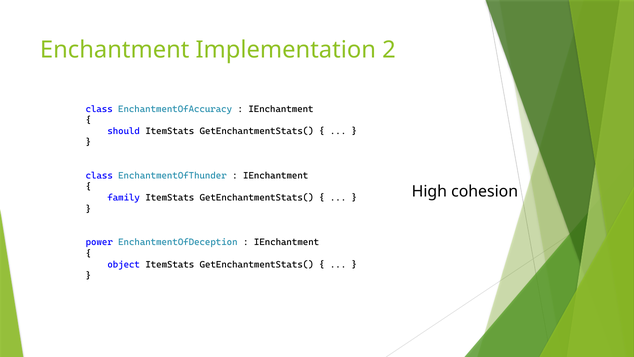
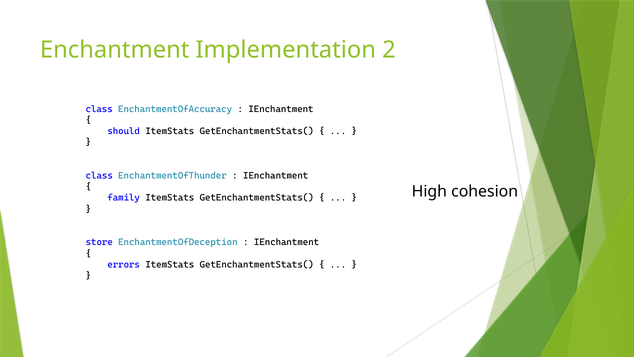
power: power -> store
object: object -> errors
